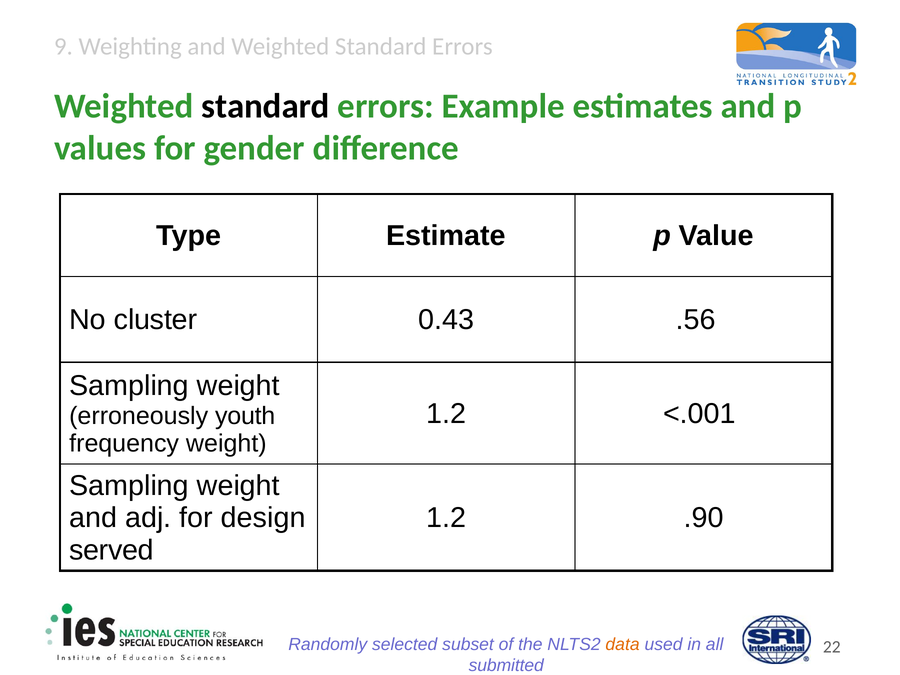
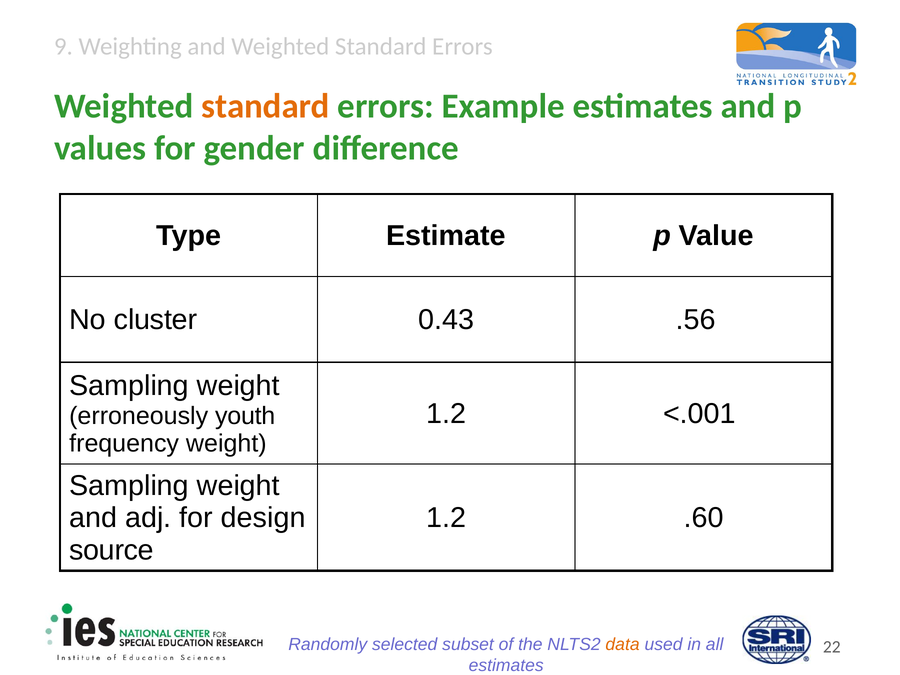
standard at (266, 106) colour: black -> orange
.90: .90 -> .60
served: served -> source
submitted at (506, 665): submitted -> estimates
